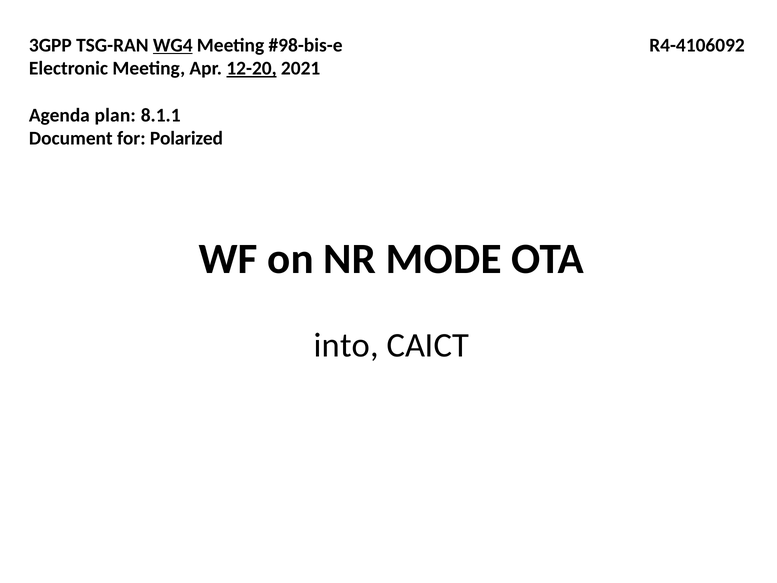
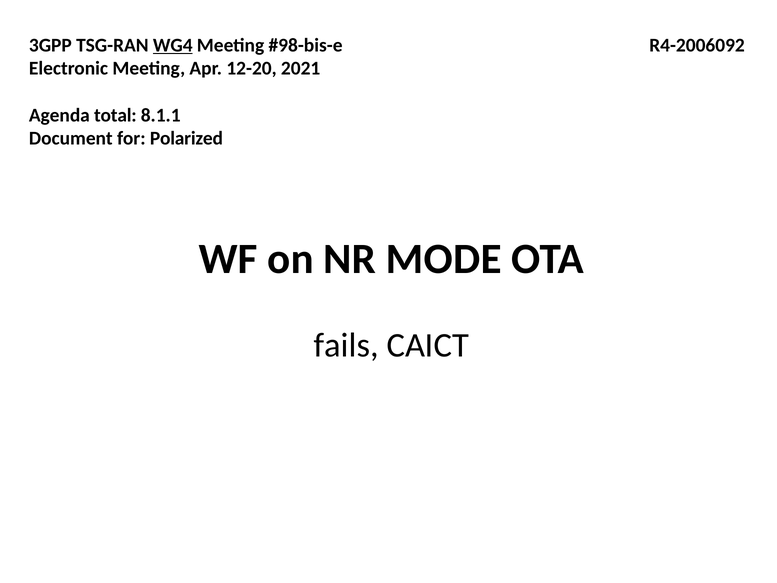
R4-4106092: R4-4106092 -> R4-2006092
12-20 underline: present -> none
plan: plan -> total
into: into -> fails
